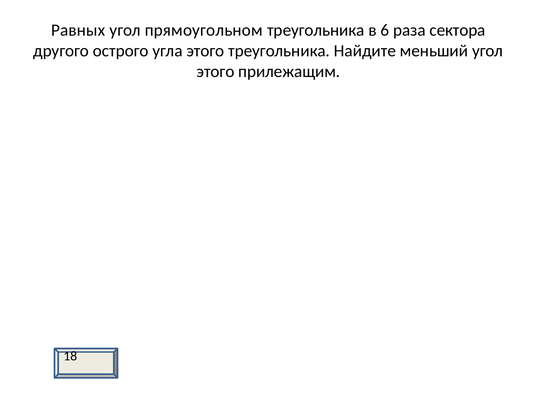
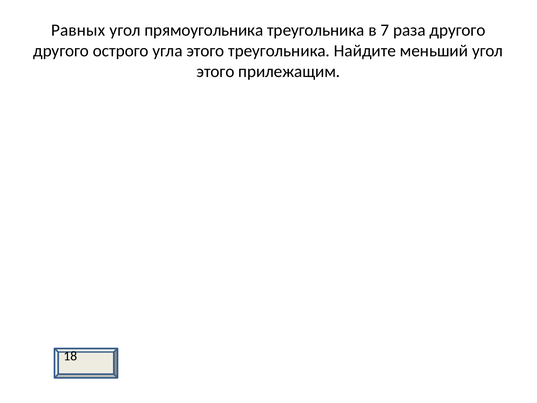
прямоугольном: прямоугольном -> прямоугольника
6: 6 -> 7
раза сектора: сектора -> другого
